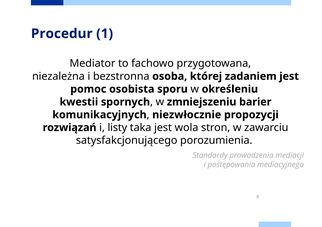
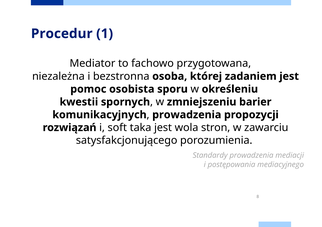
niezwłocznie at (187, 115): niezwłocznie -> prowadzenia
listy: listy -> soft
